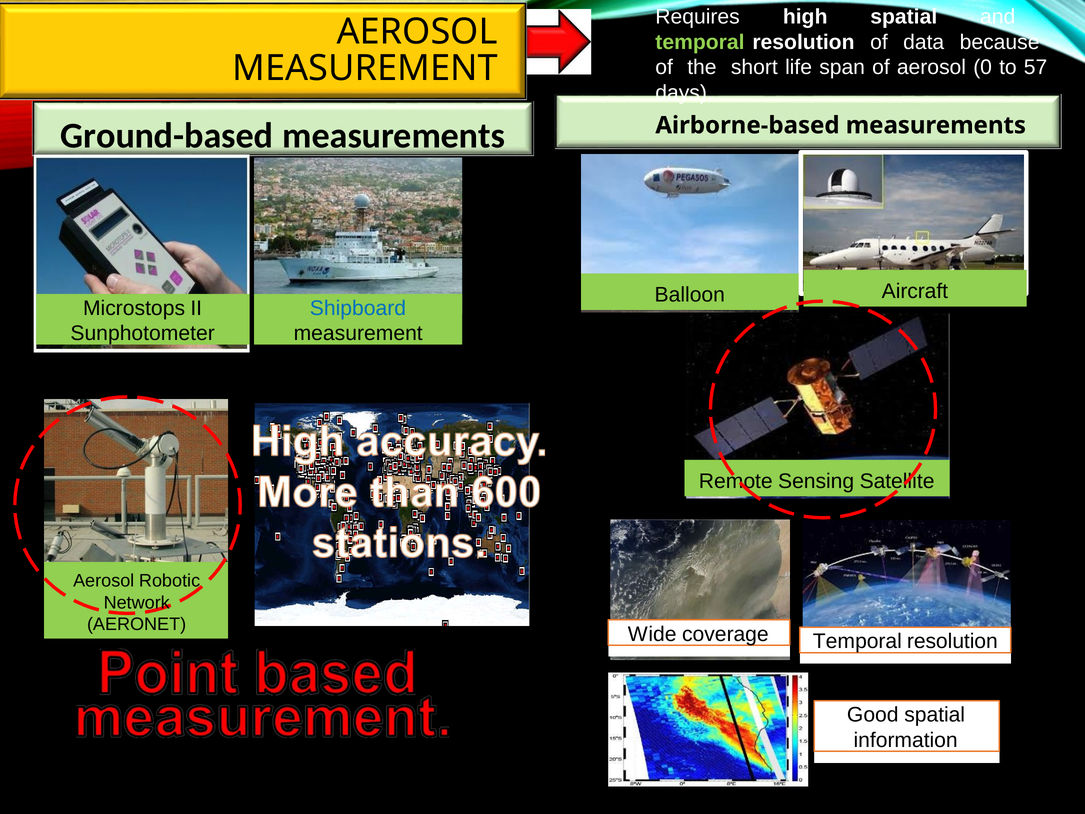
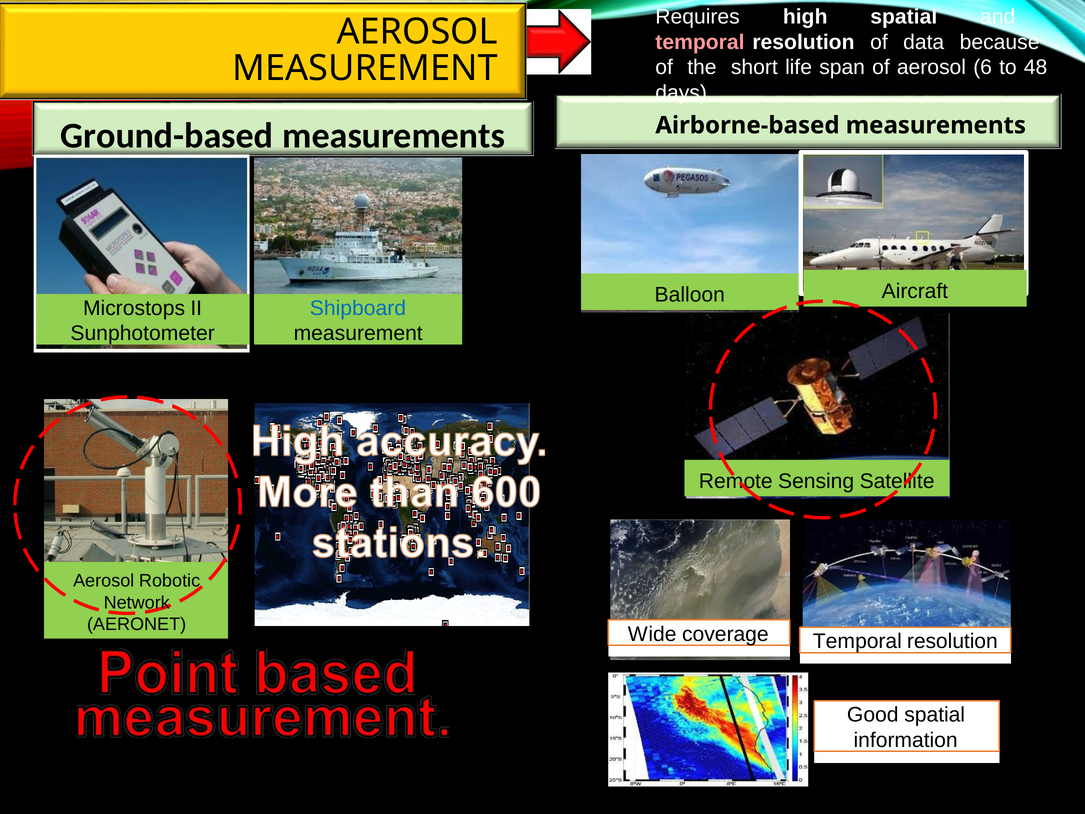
temporal at (700, 42) colour: light green -> pink
0: 0 -> 6
57: 57 -> 48
